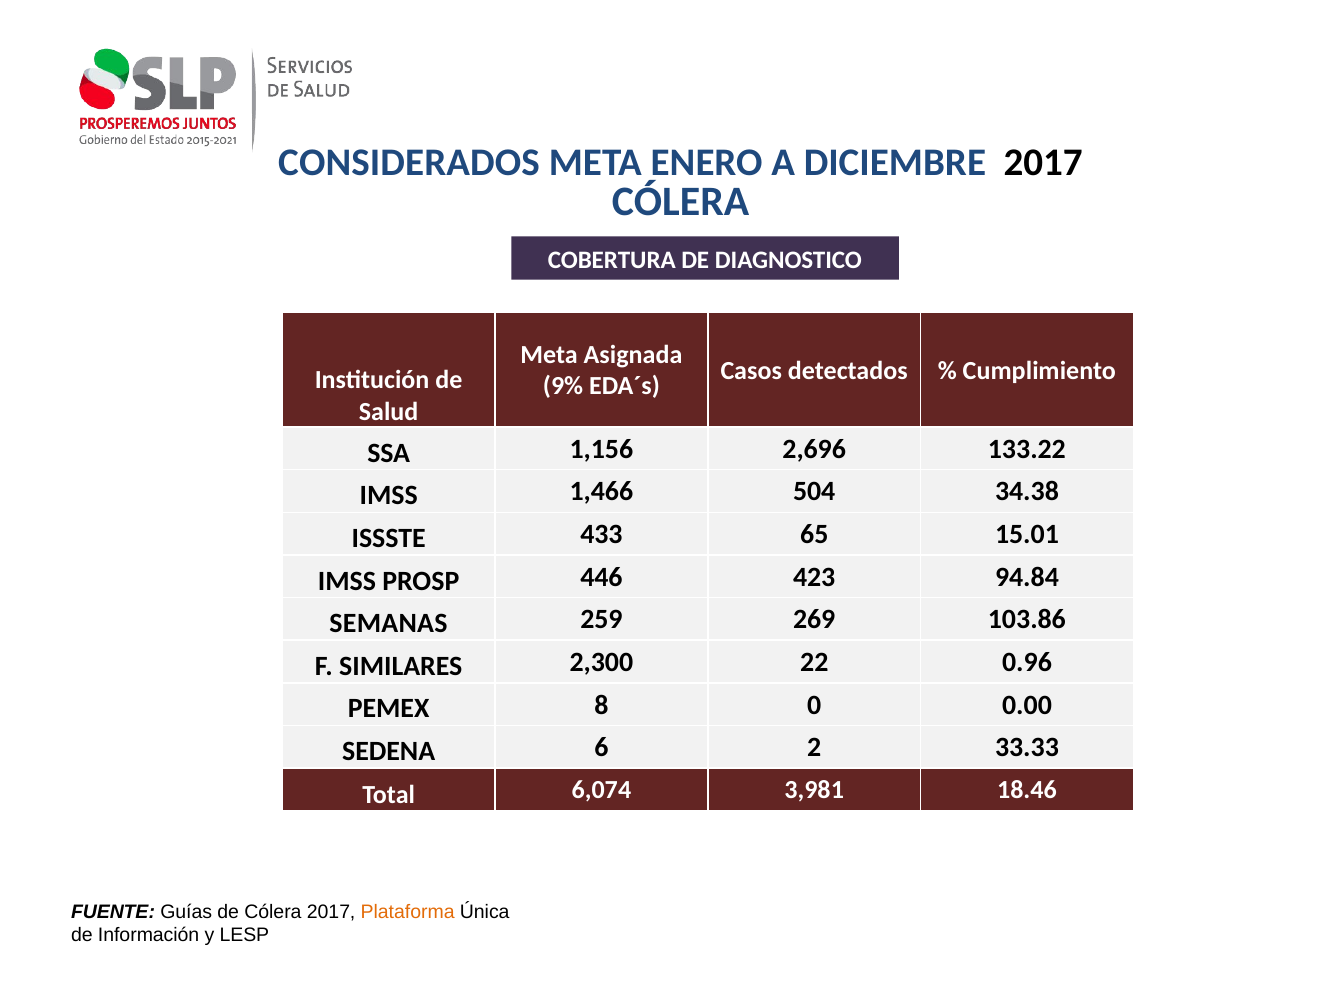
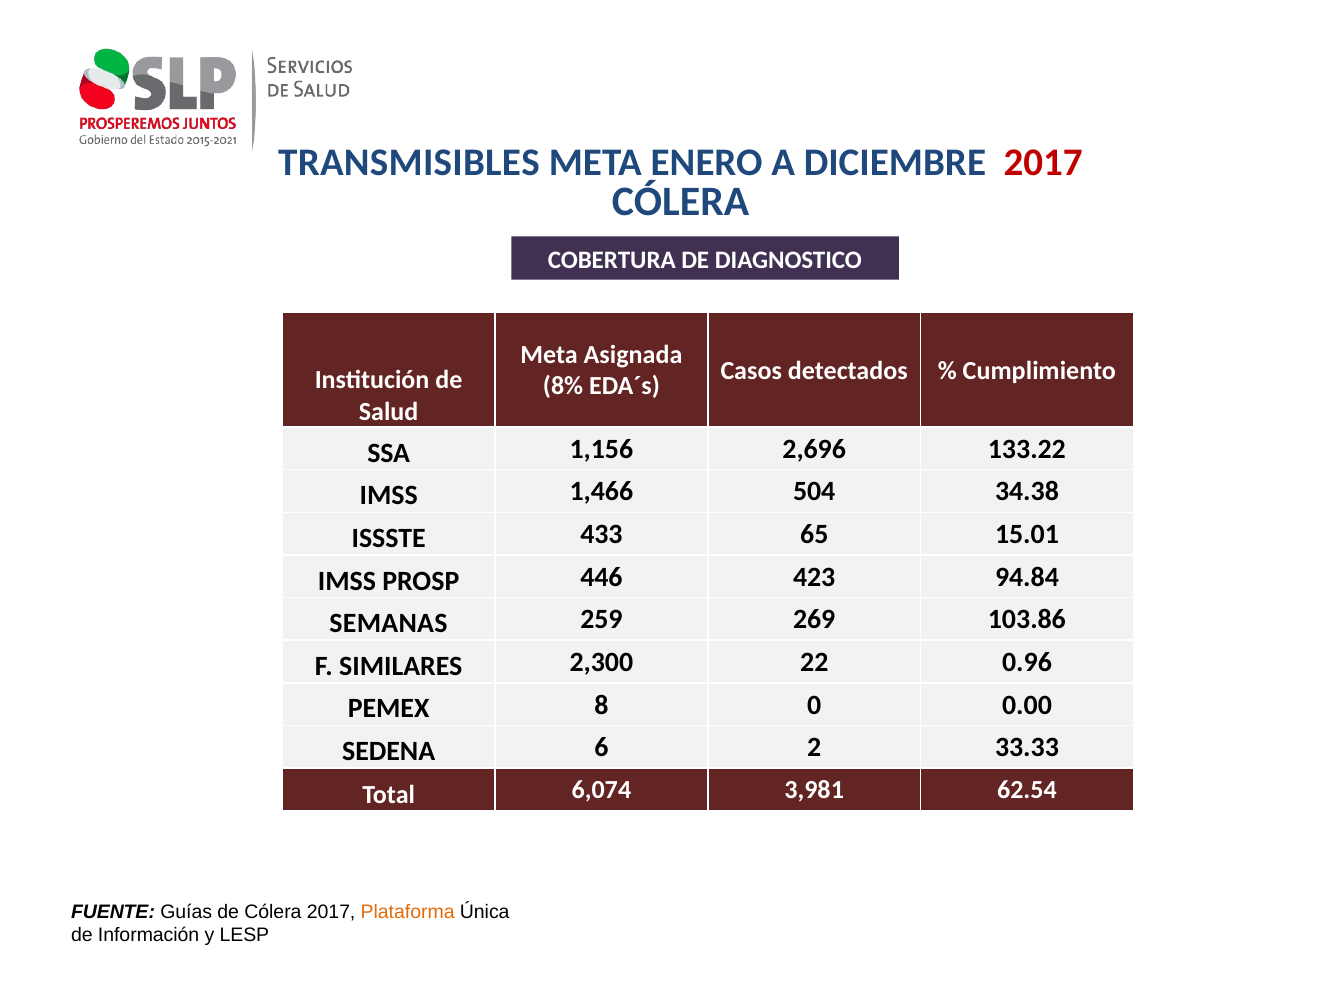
CONSIDERADOS: CONSIDERADOS -> TRANSMISIBLES
2017 at (1043, 163) colour: black -> red
9%: 9% -> 8%
18.46: 18.46 -> 62.54
